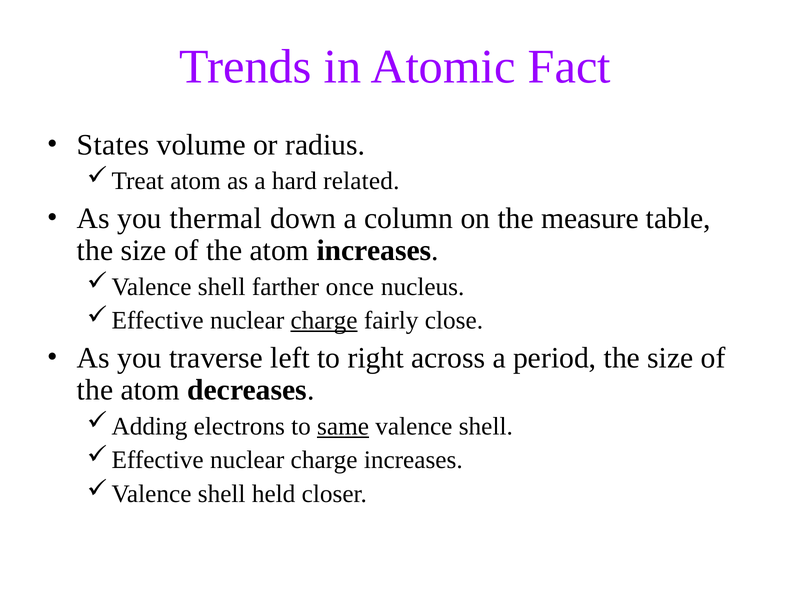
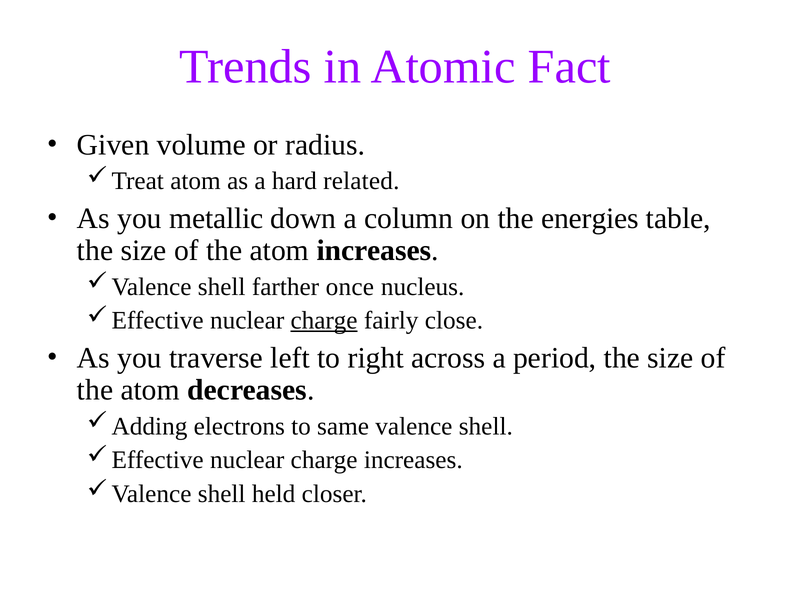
States: States -> Given
thermal: thermal -> metallic
measure: measure -> energies
same underline: present -> none
